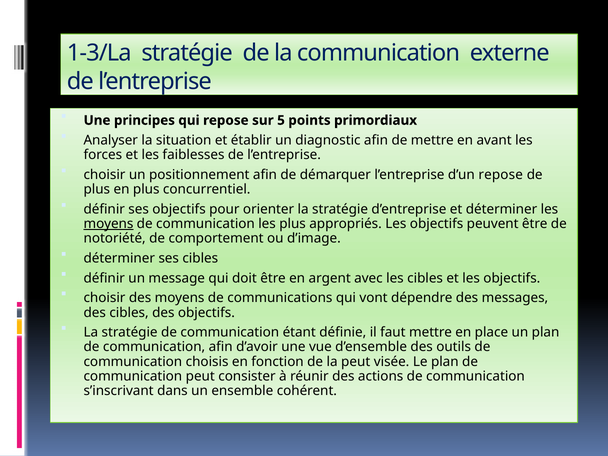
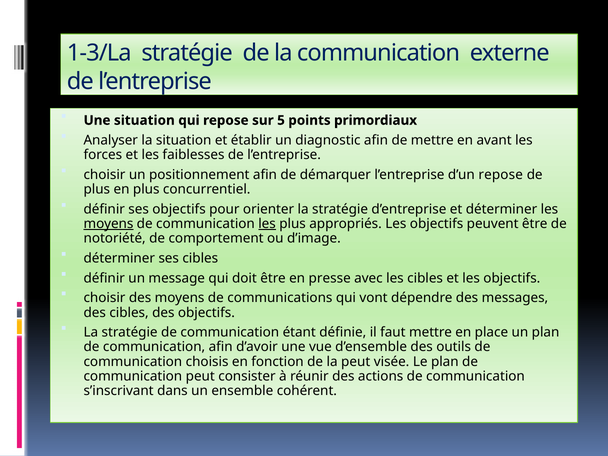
Une principes: principes -> situation
les at (267, 224) underline: none -> present
argent: argent -> presse
